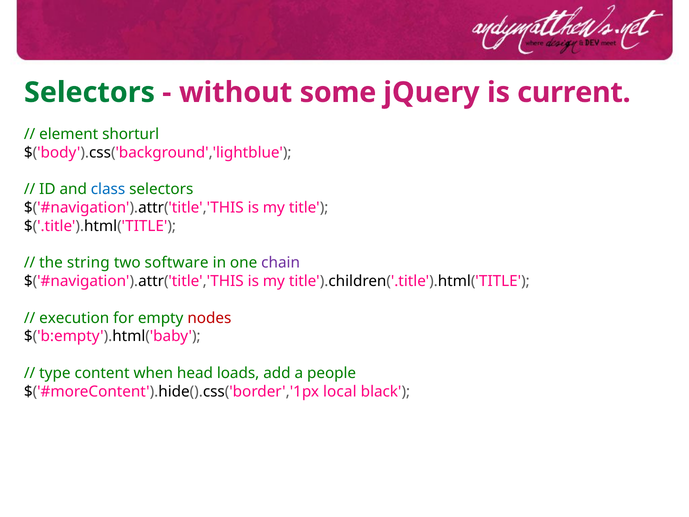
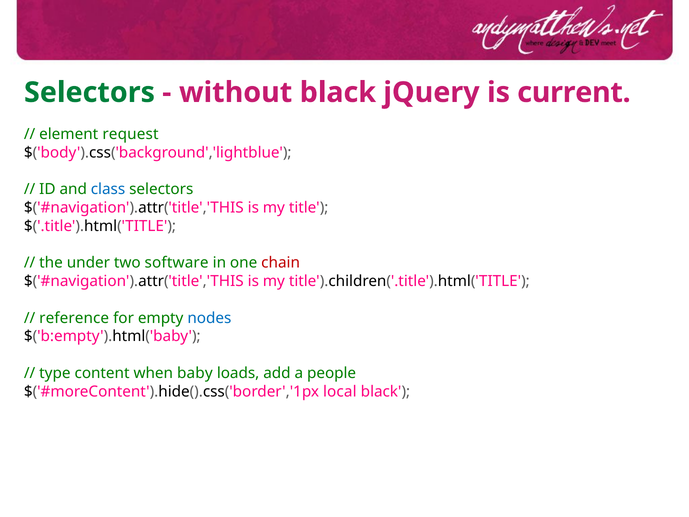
without some: some -> black
shorturl: shorturl -> request
string: string -> under
chain colour: purple -> red
execution: execution -> reference
nodes colour: red -> blue
head: head -> baby
